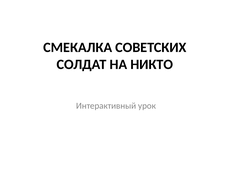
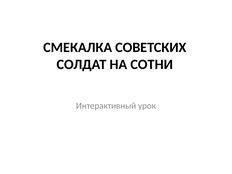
НИКТО: НИКТО -> СОТНИ
